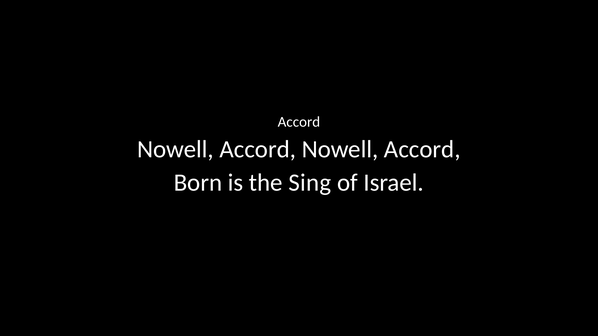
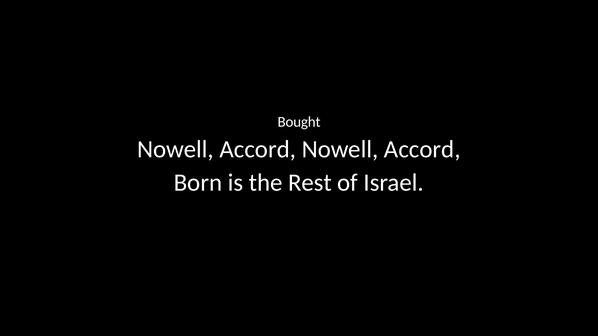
Accord at (299, 122): Accord -> Bought
Sing: Sing -> Rest
